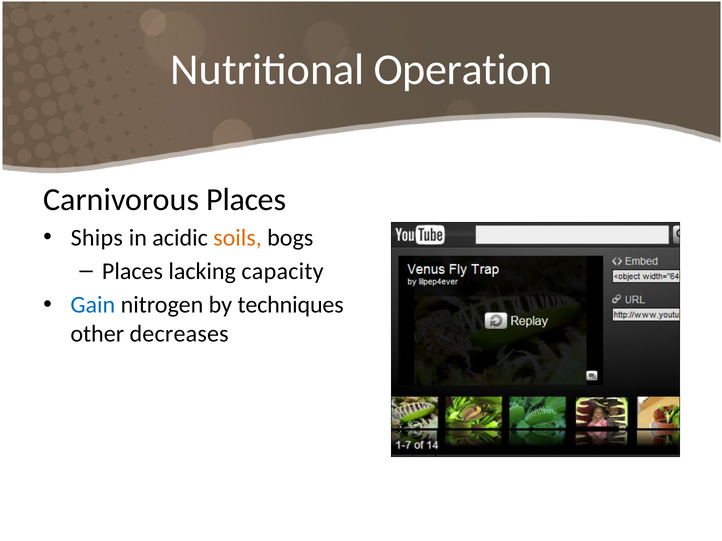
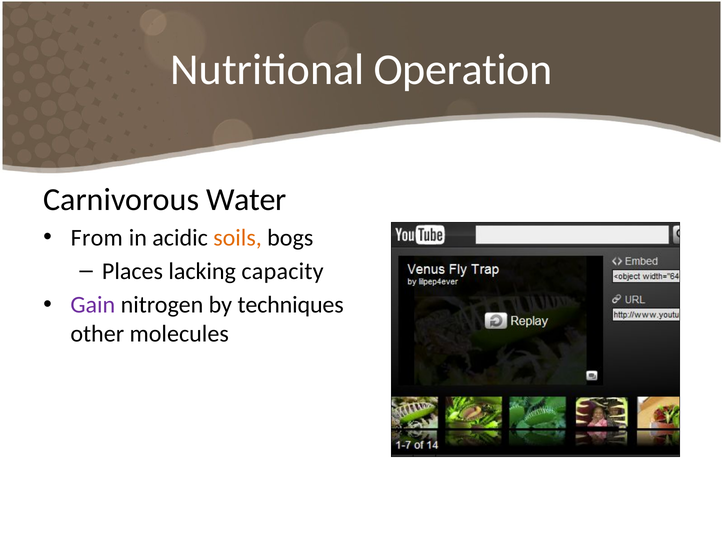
Carnivorous Places: Places -> Water
Ships: Ships -> From
Gain colour: blue -> purple
decreases: decreases -> molecules
